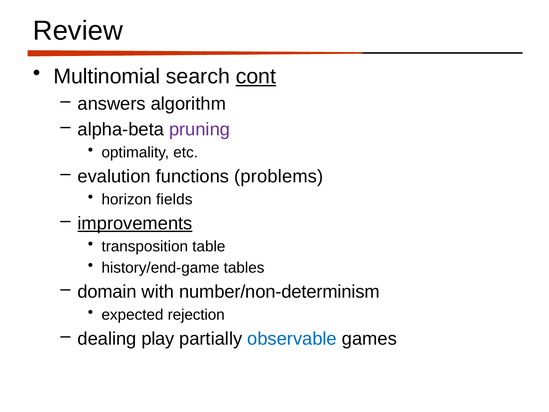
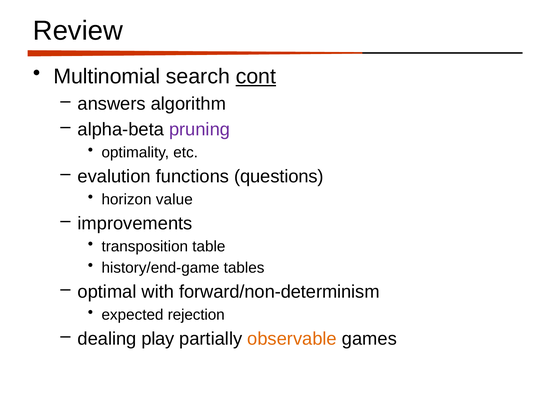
problems: problems -> questions
fields: fields -> value
improvements underline: present -> none
domain: domain -> optimal
number/non-determinism: number/non-determinism -> forward/non-determinism
observable colour: blue -> orange
